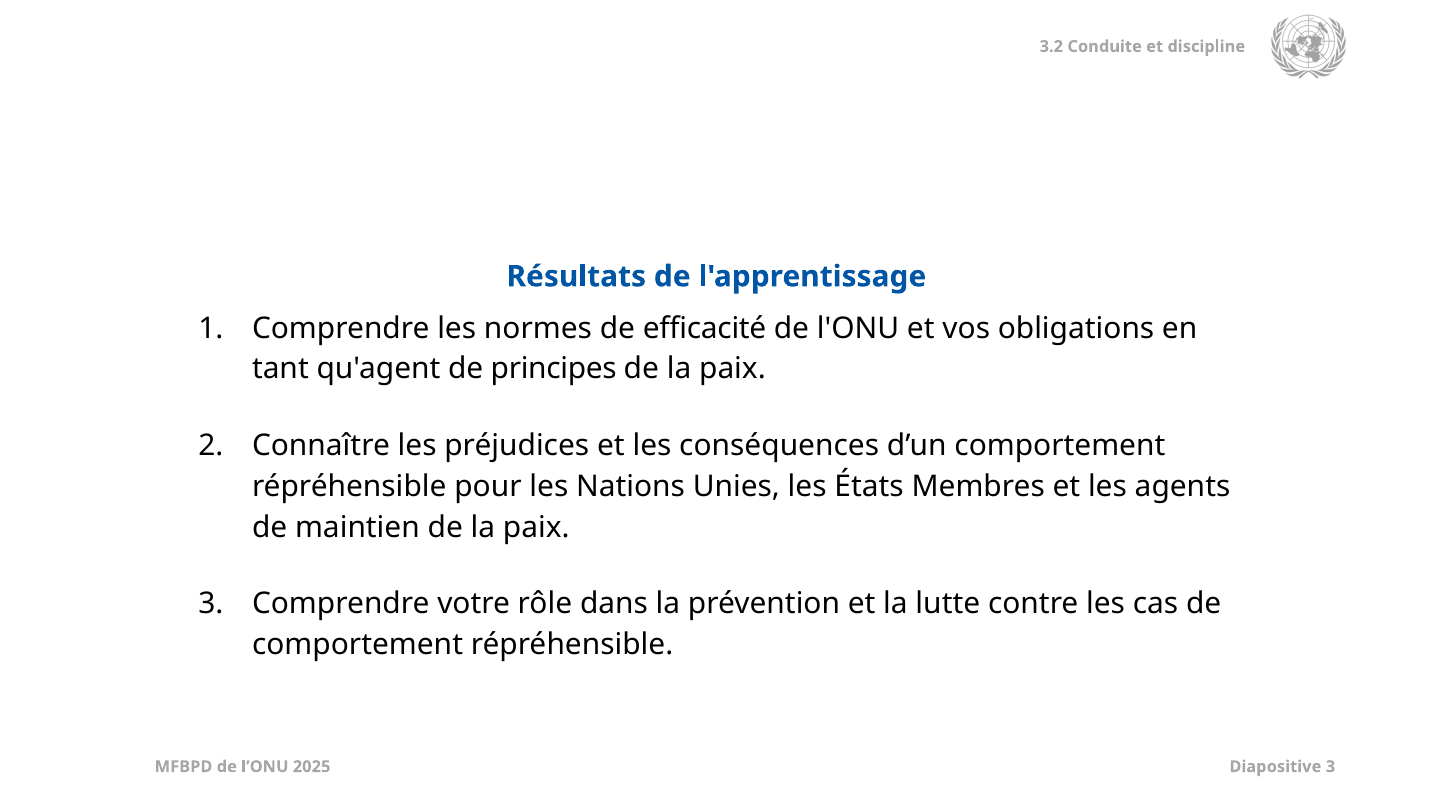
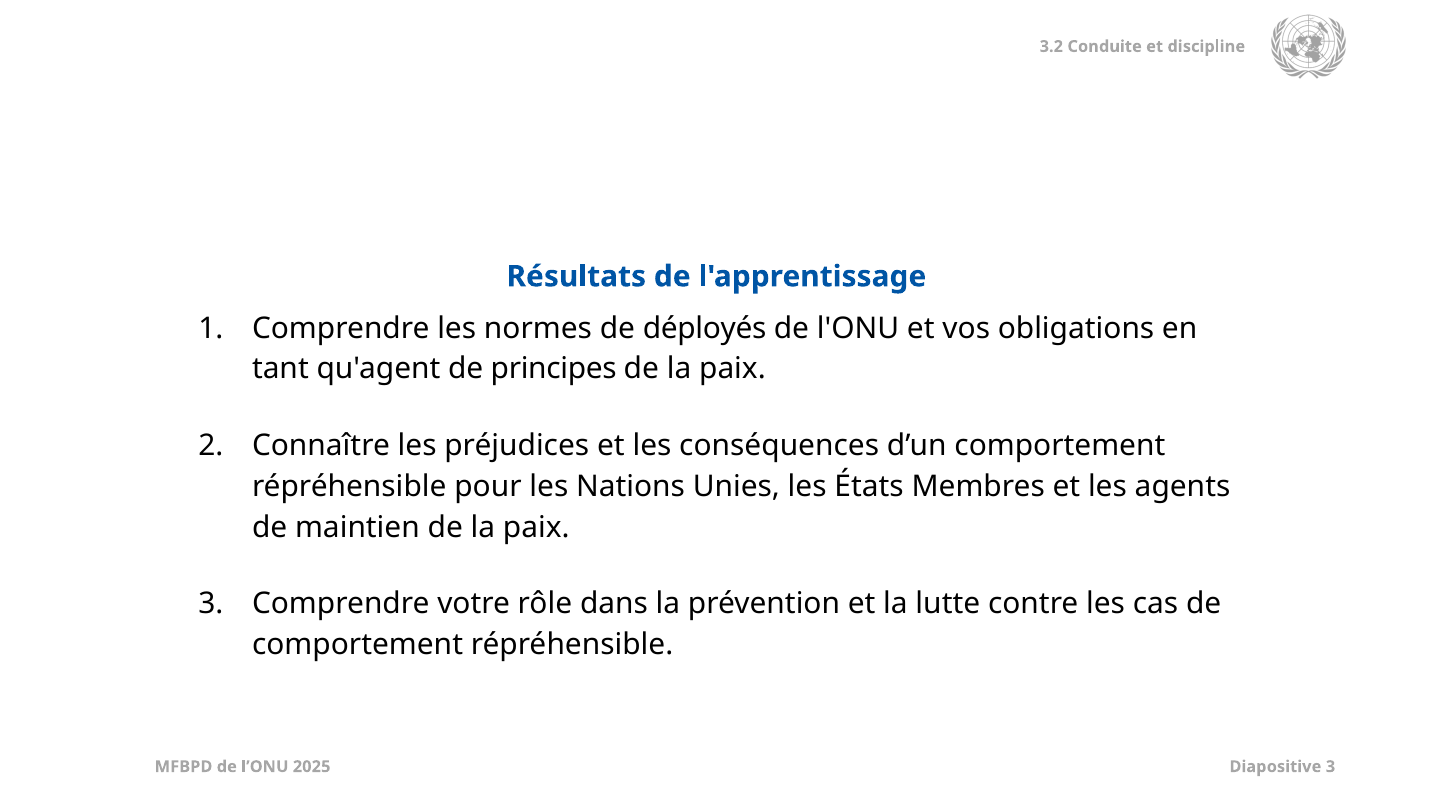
efficacité: efficacité -> déployés
